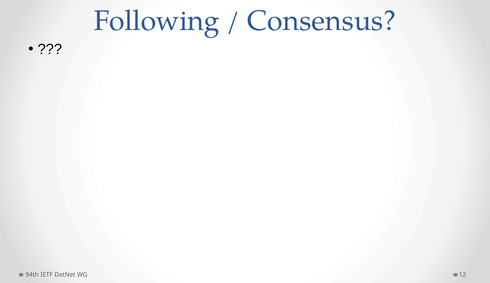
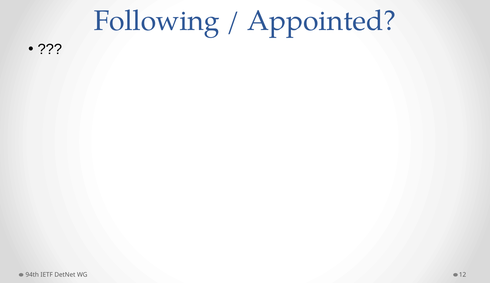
Consensus: Consensus -> Appointed
